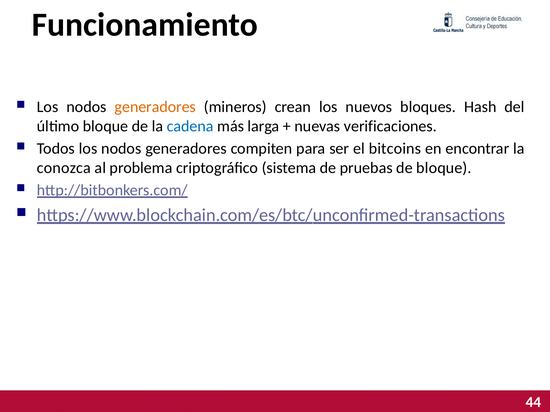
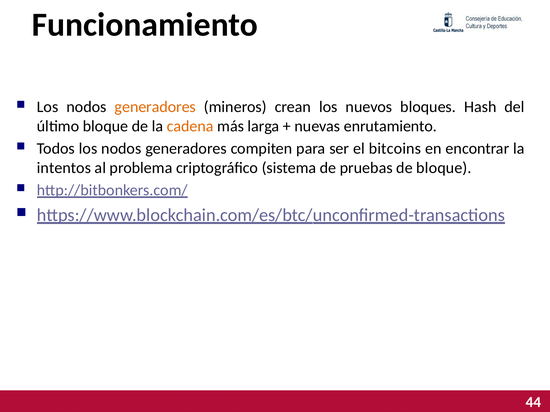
cadena colour: blue -> orange
verificaciones: verificaciones -> enrutamiento
conozca: conozca -> intentos
